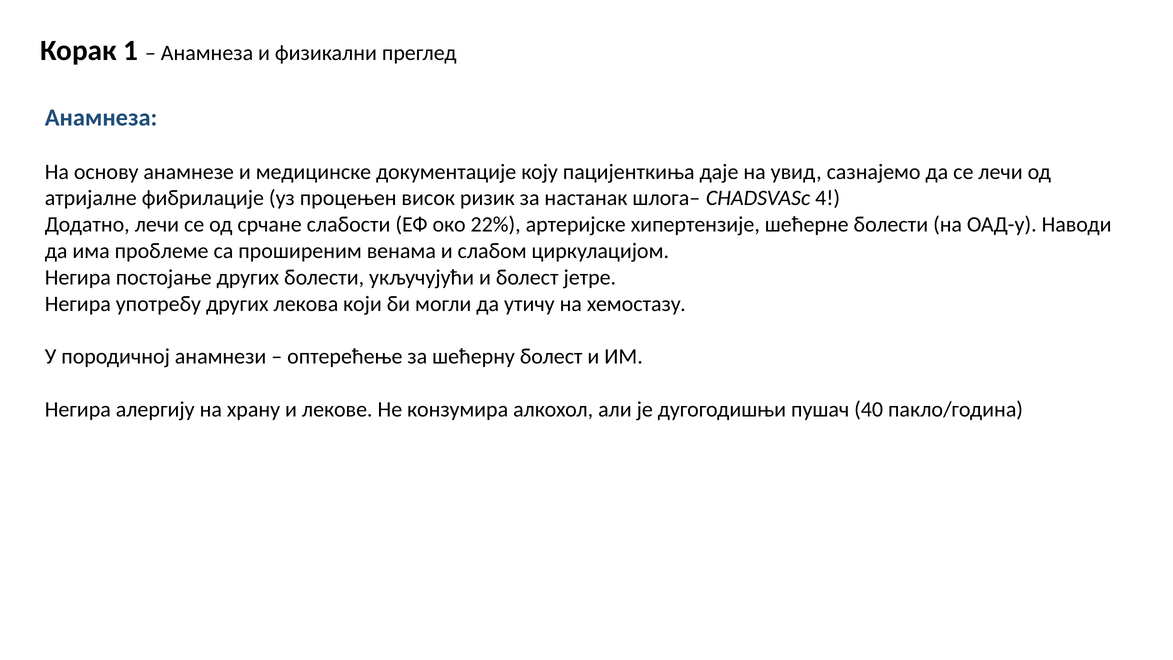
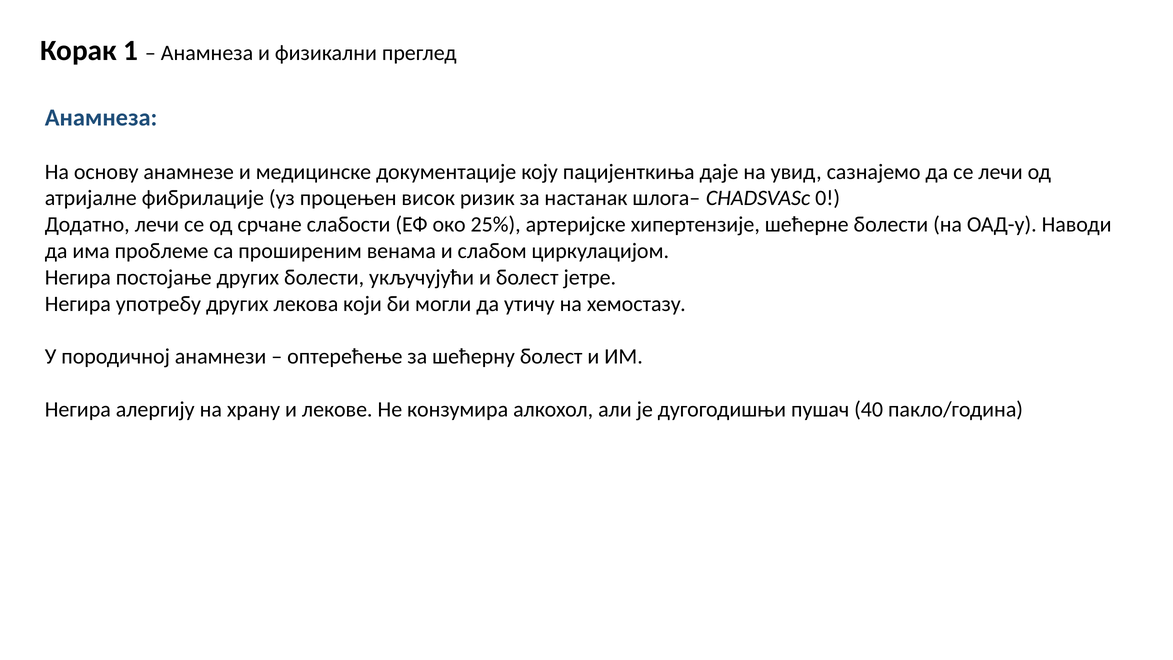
4: 4 -> 0
22%: 22% -> 25%
